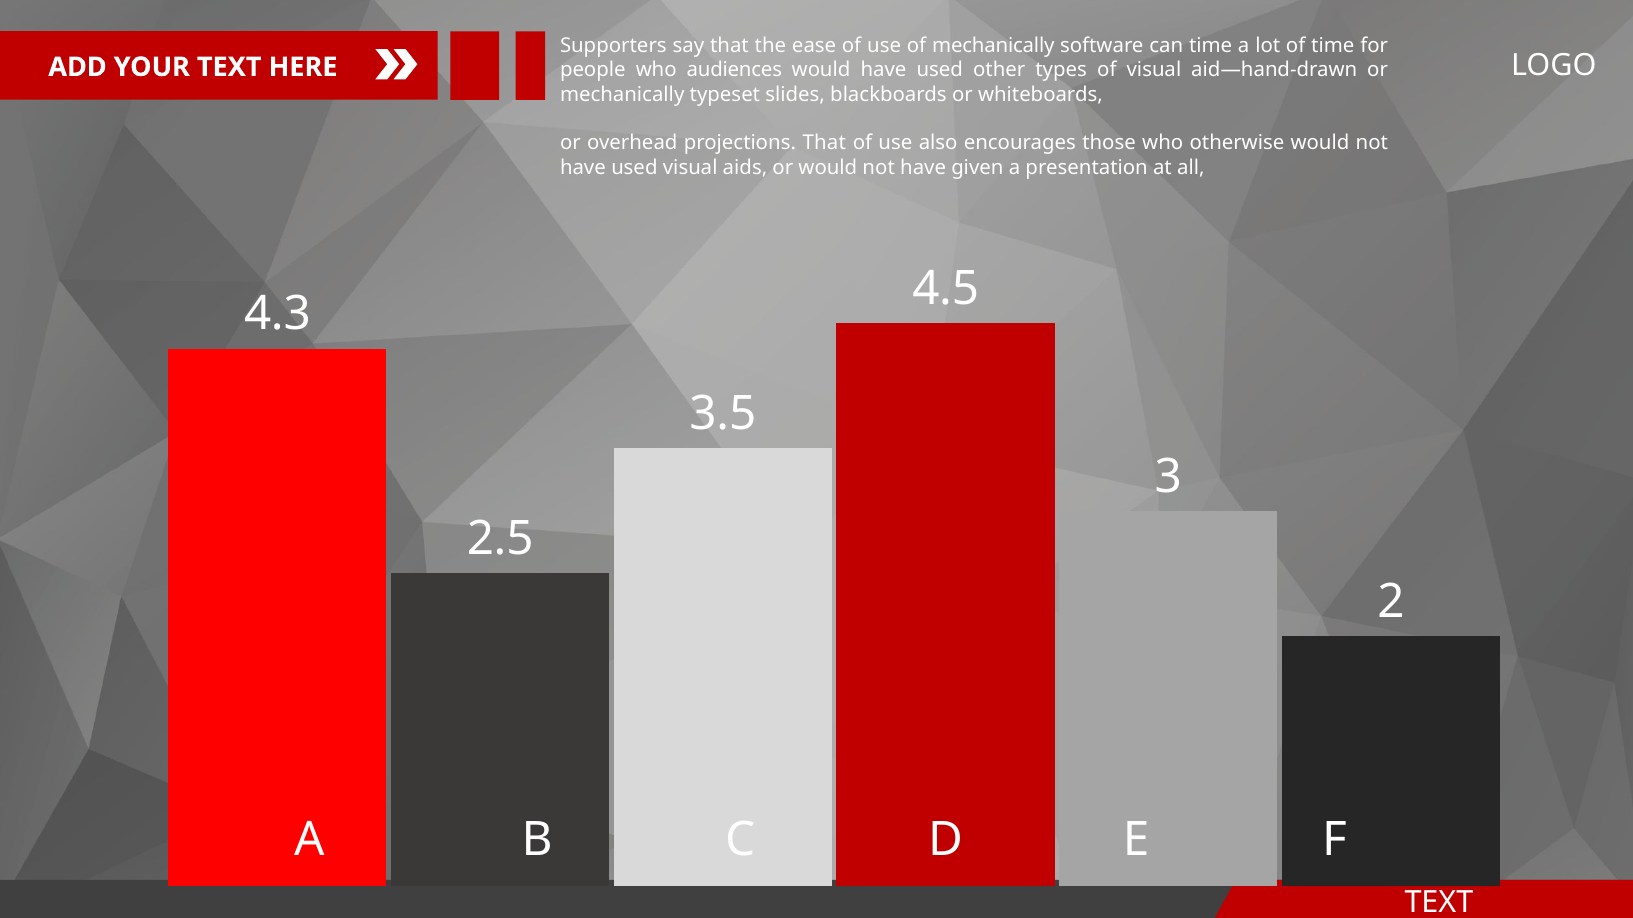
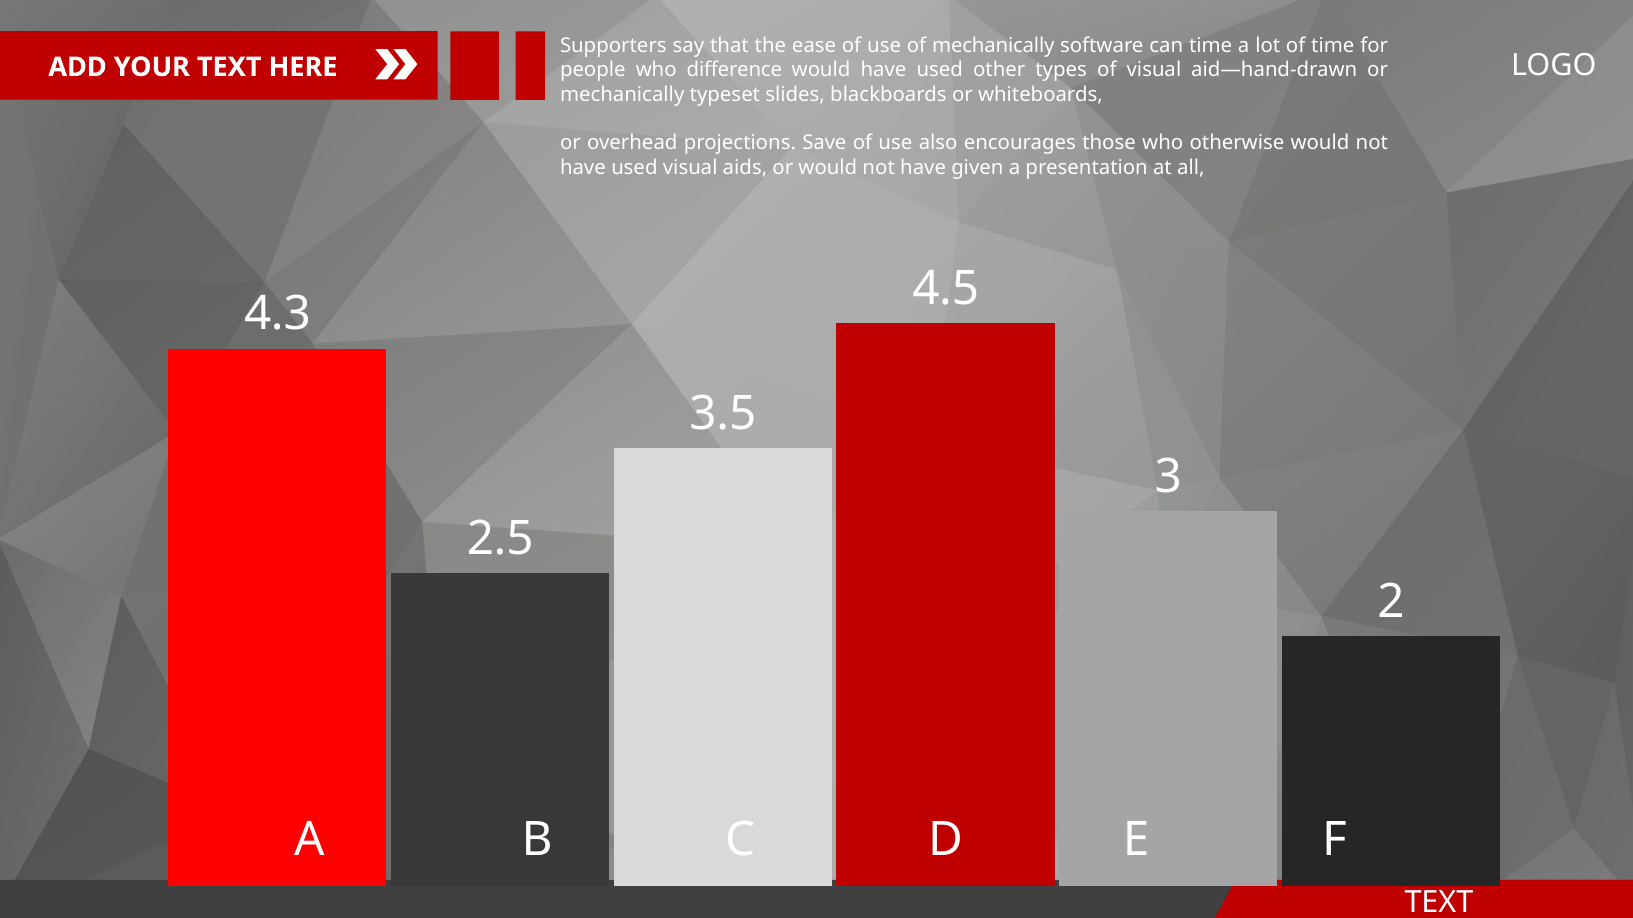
audiences: audiences -> difference
projections That: That -> Save
